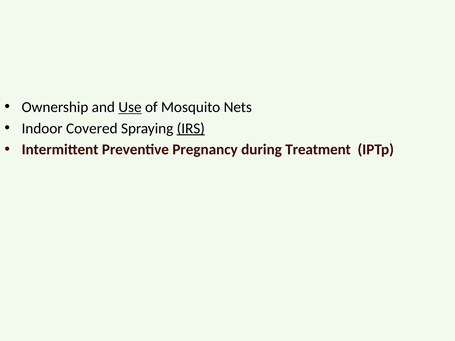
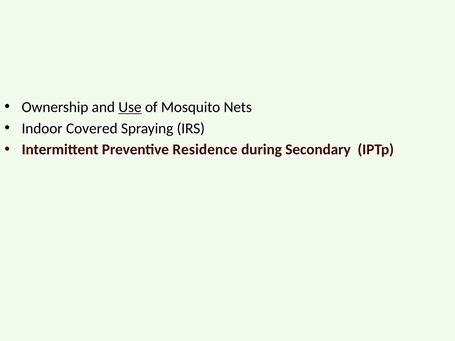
IRS underline: present -> none
Pregnancy: Pregnancy -> Residence
Treatment: Treatment -> Secondary
